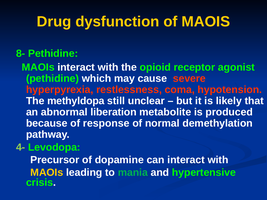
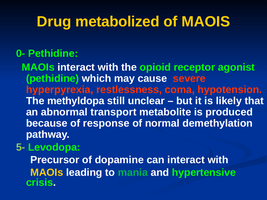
dysfunction: dysfunction -> metabolized
8-: 8- -> 0-
liberation: liberation -> transport
4-: 4- -> 5-
